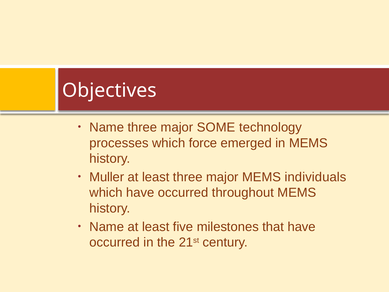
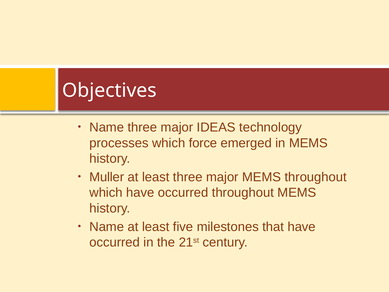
SOME: SOME -> IDEAS
MEMS individuals: individuals -> throughout
